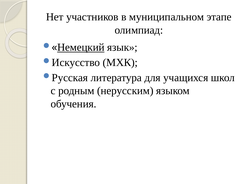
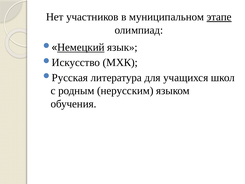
этапе underline: none -> present
